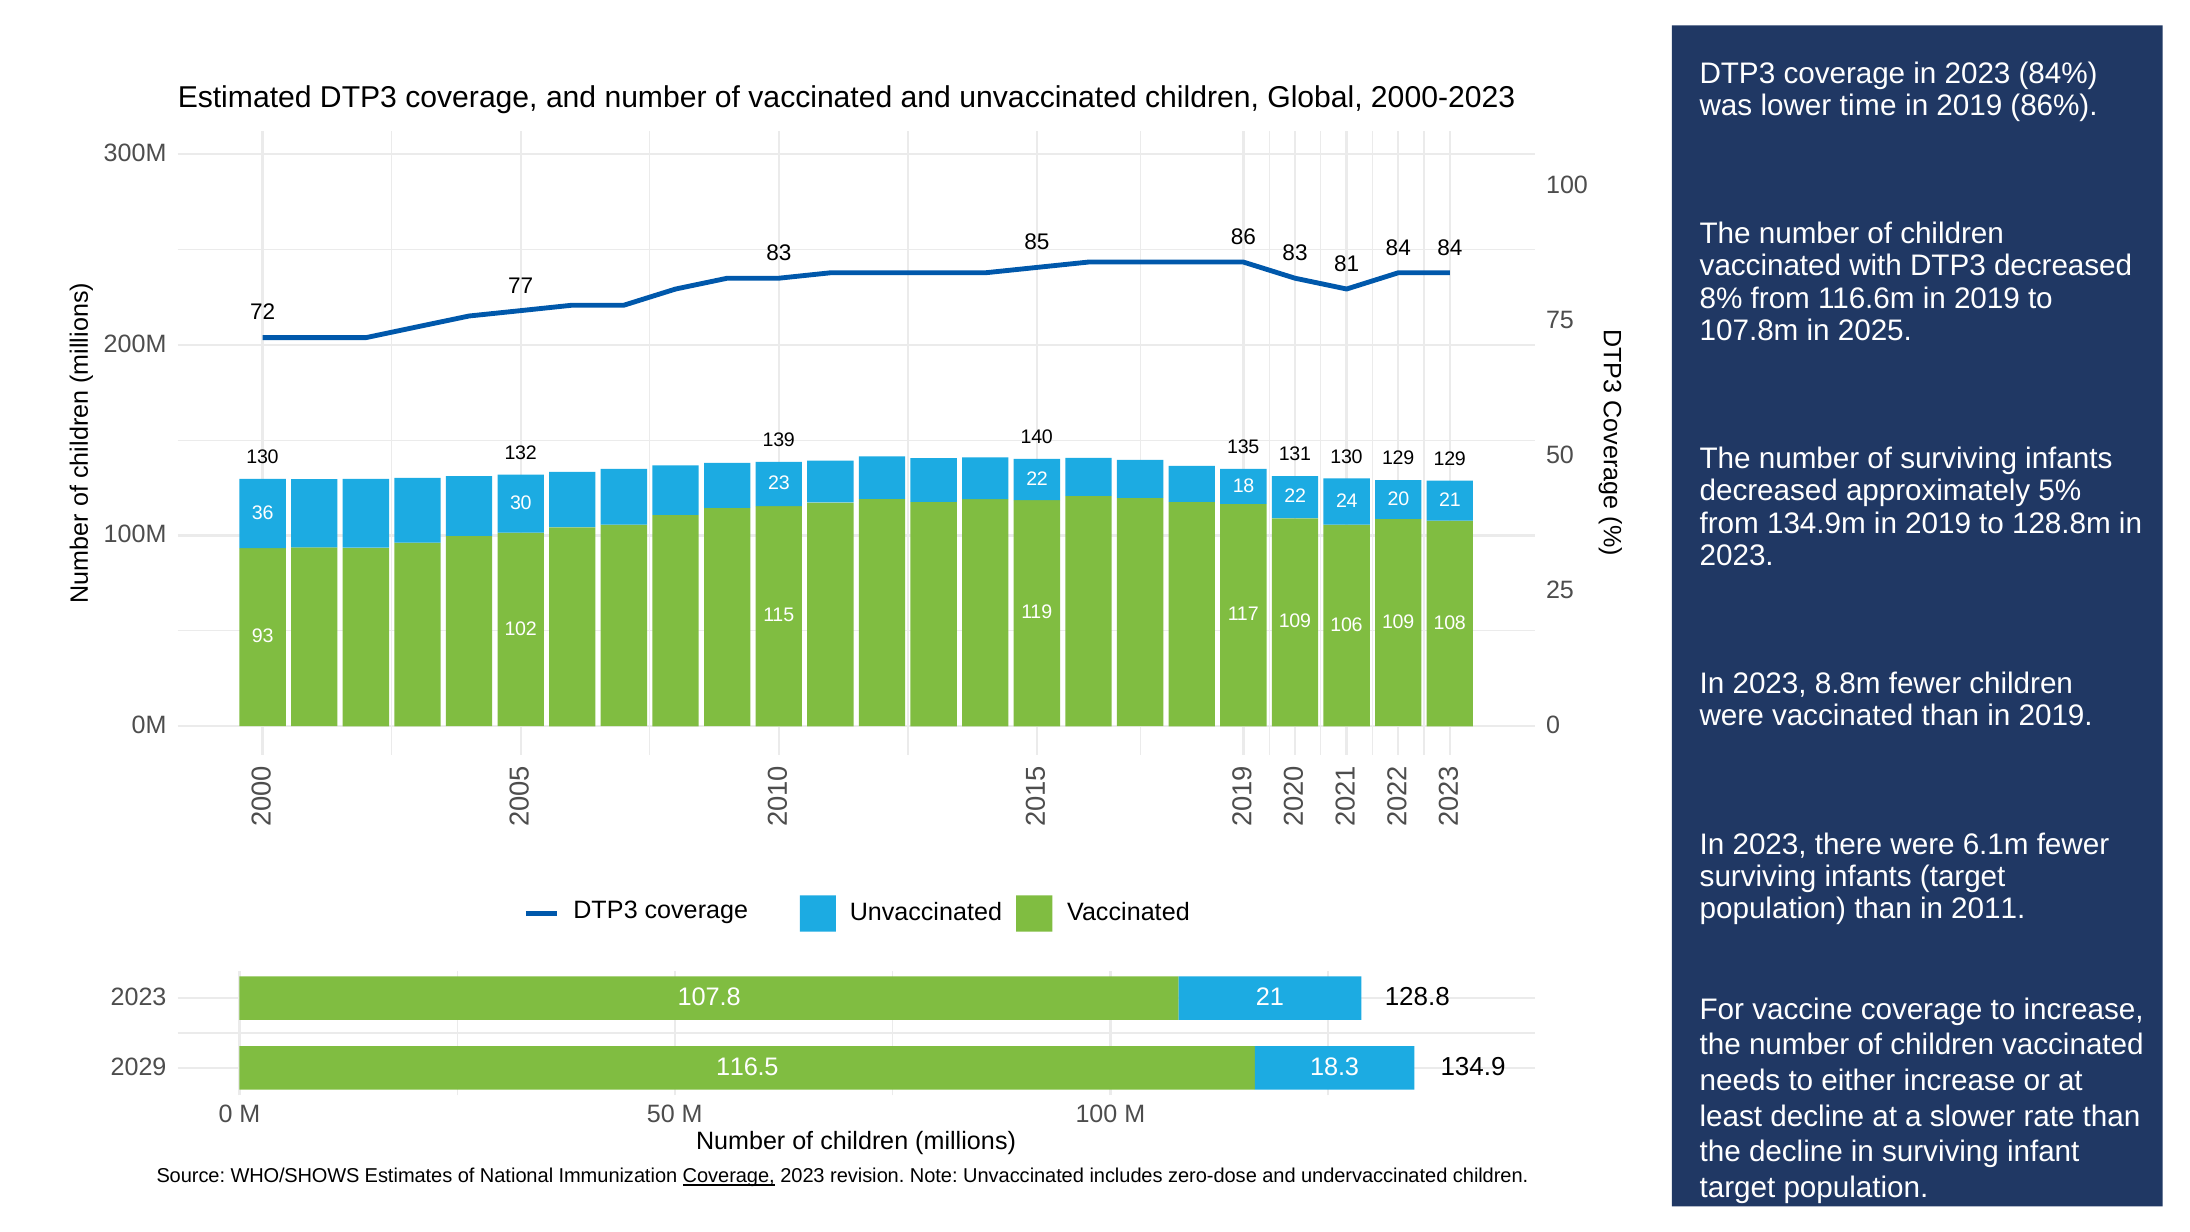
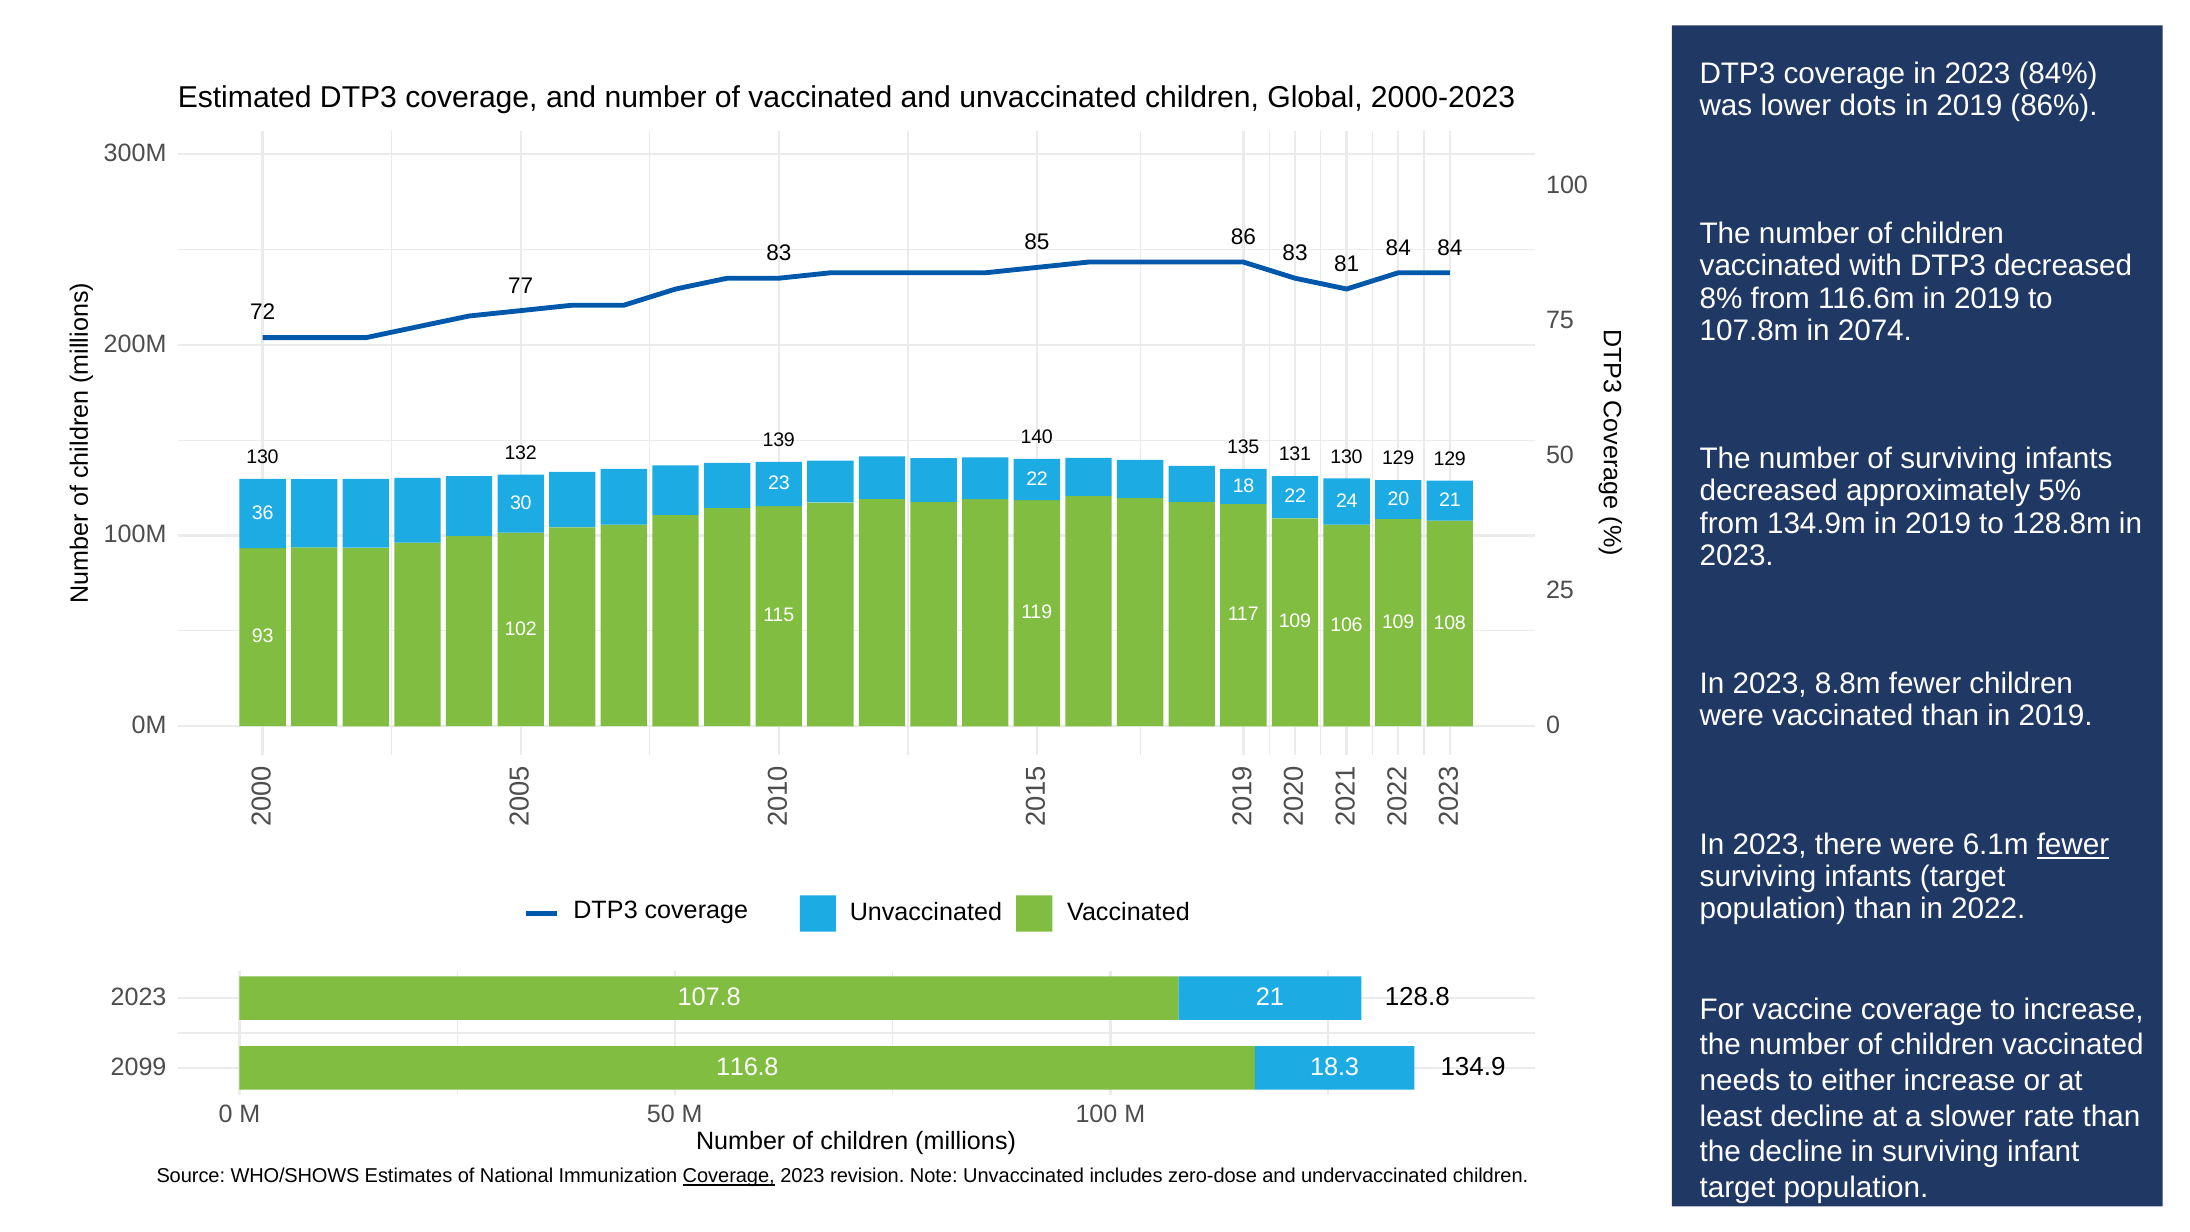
time: time -> dots
2025: 2025 -> 2074
fewer at (2073, 845) underline: none -> present
2011: 2011 -> 2022
2029: 2029 -> 2099
116.5: 116.5 -> 116.8
